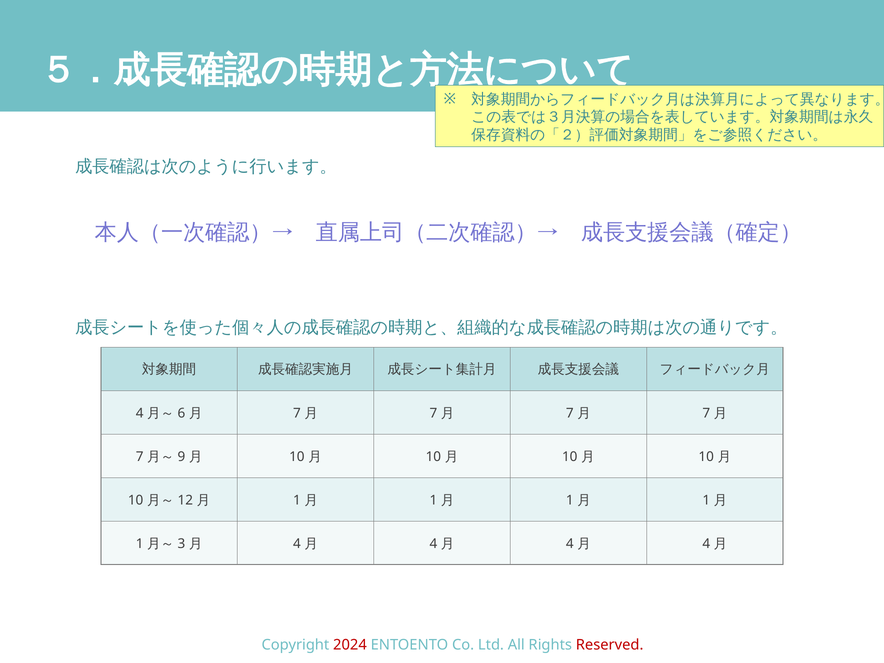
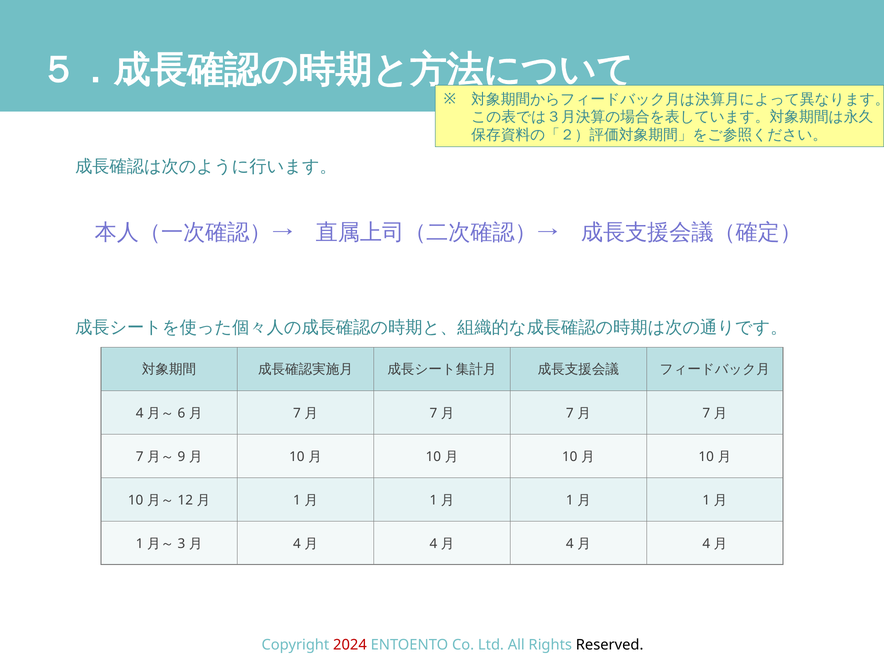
Reserved colour: red -> black
